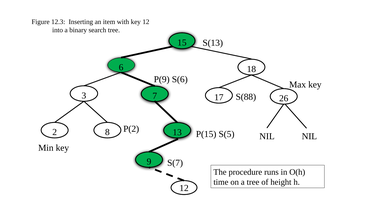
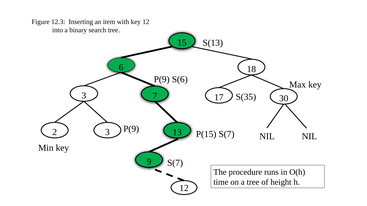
26: 26 -> 30
S(88: S(88 -> S(35
P(2 at (131, 129): P(2 -> P(9
2 8: 8 -> 3
P(15 S(5: S(5 -> S(7
